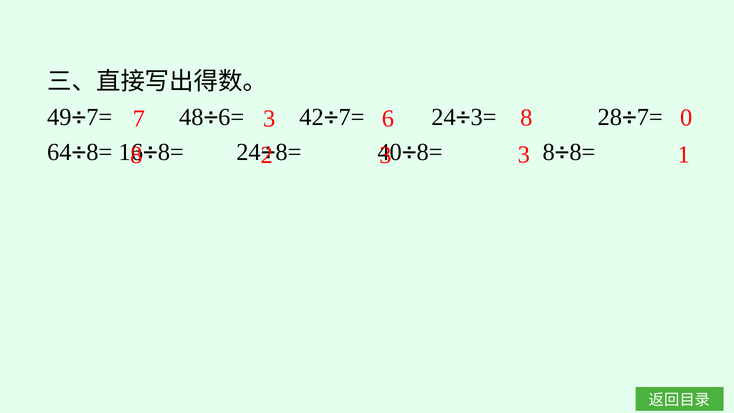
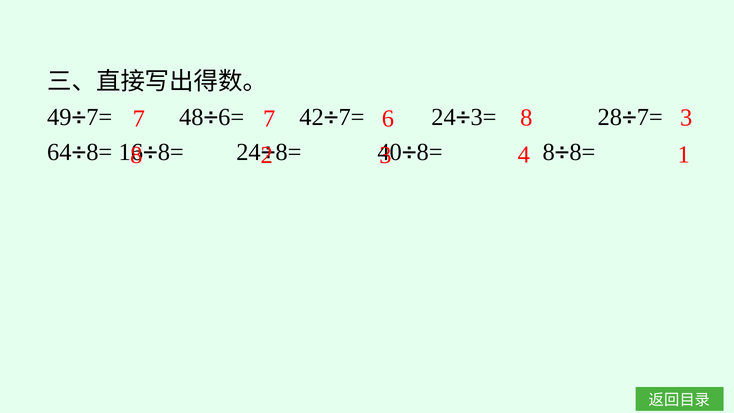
7 3: 3 -> 7
8 0: 0 -> 3
3 at (524, 154): 3 -> 4
